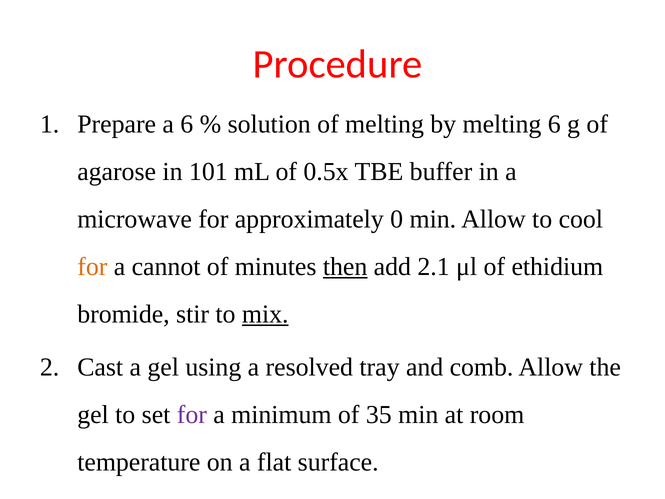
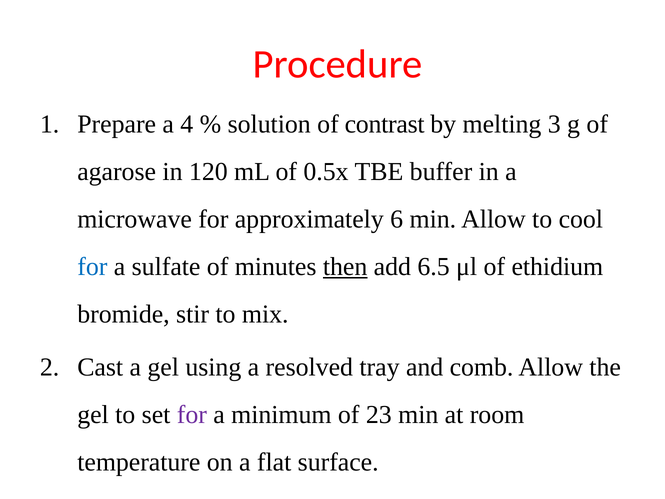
a 6: 6 -> 4
of melting: melting -> contrast
melting 6: 6 -> 3
101: 101 -> 120
0: 0 -> 6
for at (92, 267) colour: orange -> blue
cannot: cannot -> sulfate
2.1: 2.1 -> 6.5
mix underline: present -> none
35: 35 -> 23
